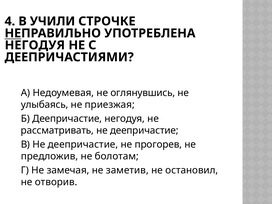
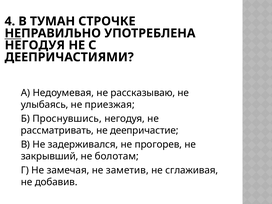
УЧИЛИ: УЧИЛИ -> ТУМАН
оглянувшись: оглянувшись -> рассказываю
Б Деепричастие: Деепричастие -> Проснувшись
В Не деепричастие: деепричастие -> задерживался
предложив: предложив -> закрывший
остановил: остановил -> сглаживая
отворив: отворив -> добавив
